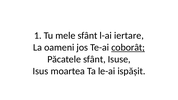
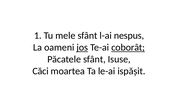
iertare: iertare -> nespus
jos underline: none -> present
Isus: Isus -> Căci
